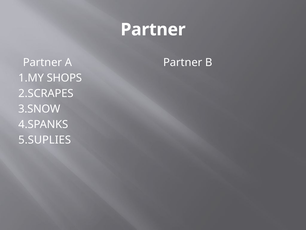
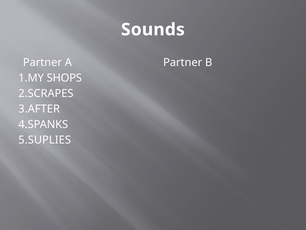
Partner at (153, 30): Partner -> Sounds
3.SNOW: 3.SNOW -> 3.AFTER
